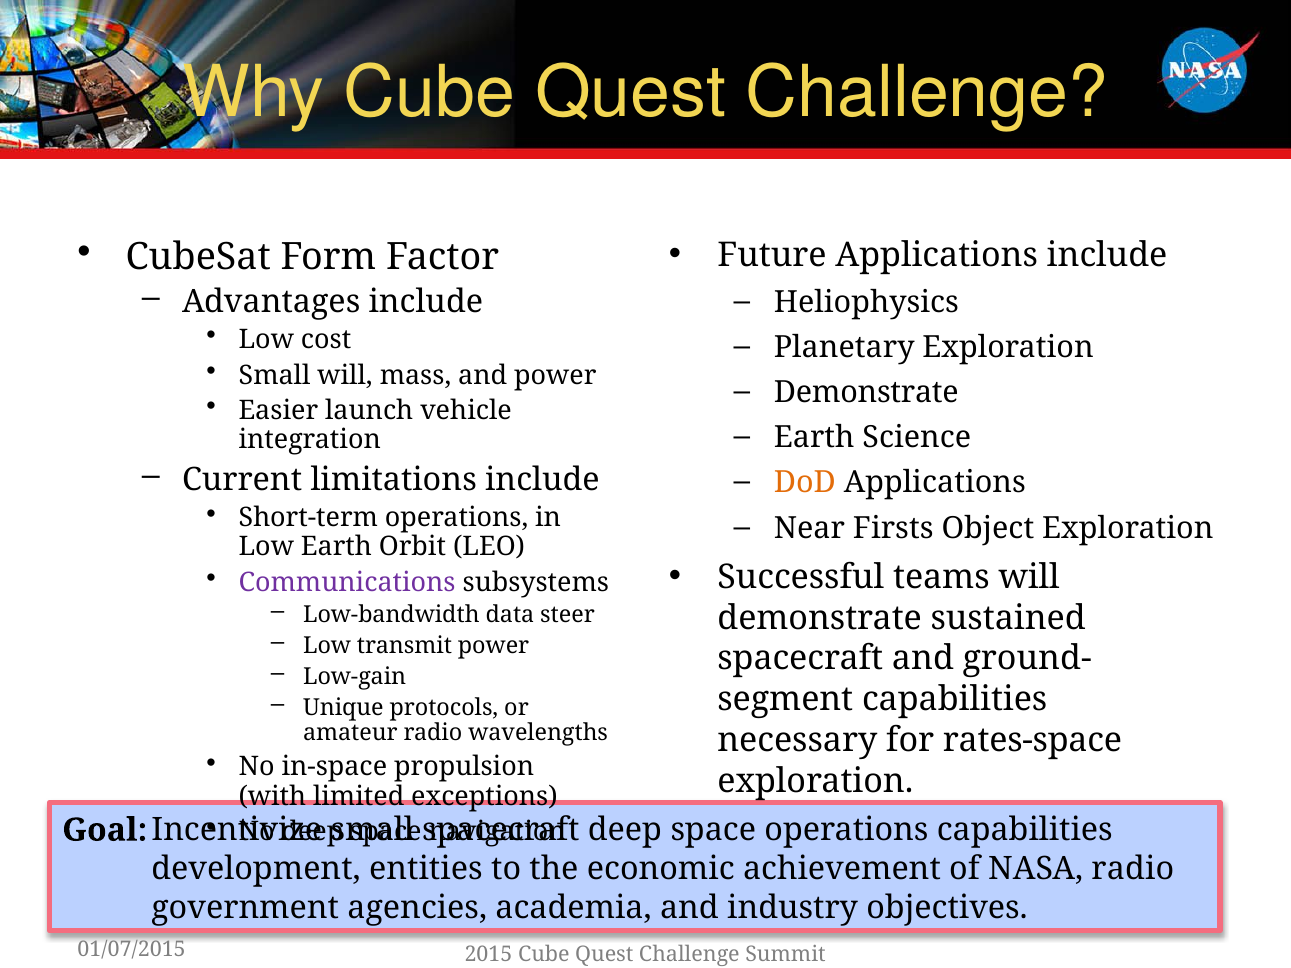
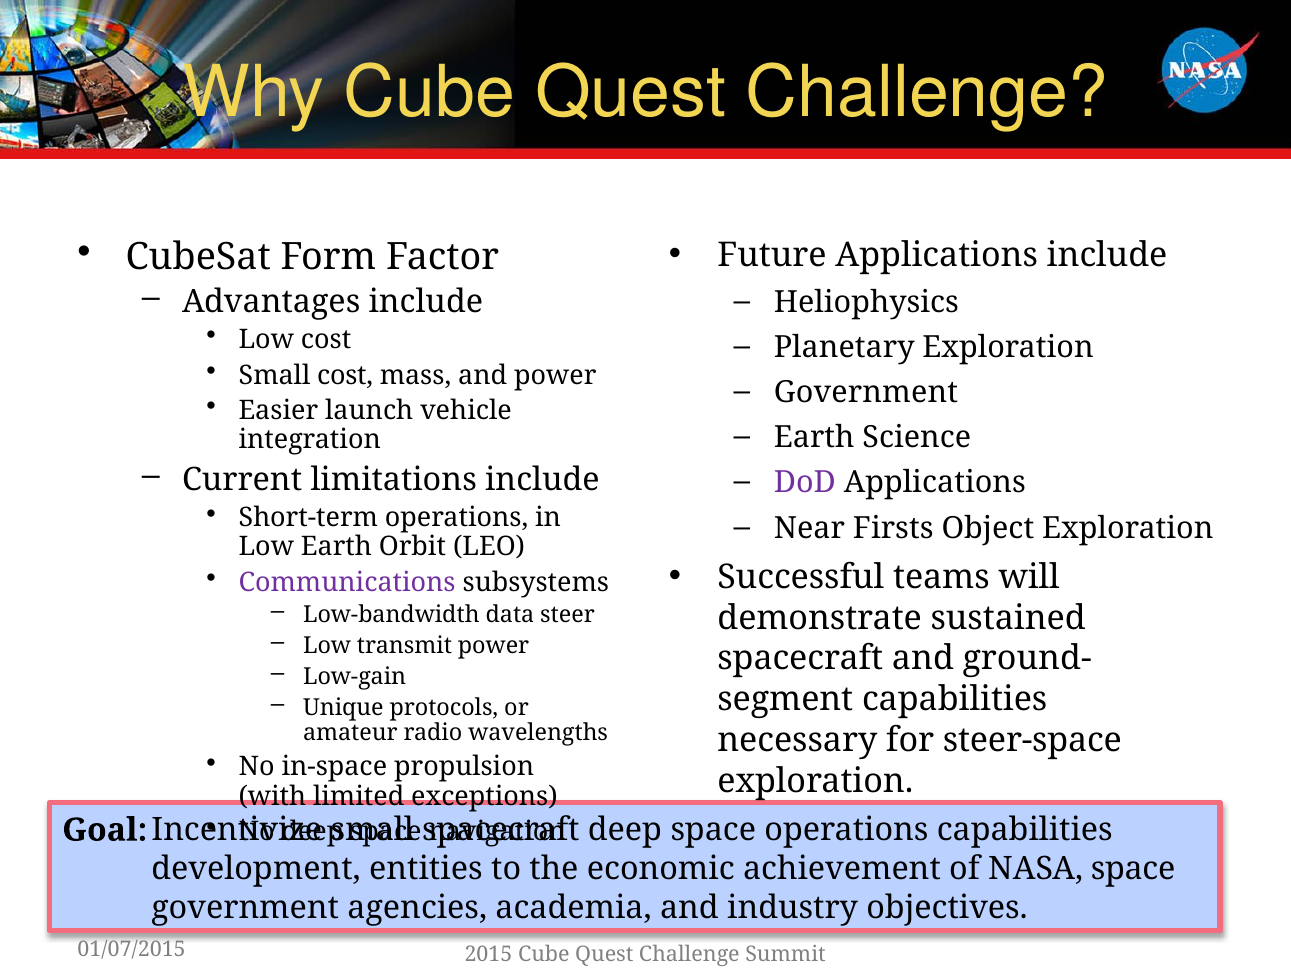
Small will: will -> cost
Demonstrate at (866, 393): Demonstrate -> Government
DoD colour: orange -> purple
rates-space: rates-space -> steer-space
NASA radio: radio -> space
